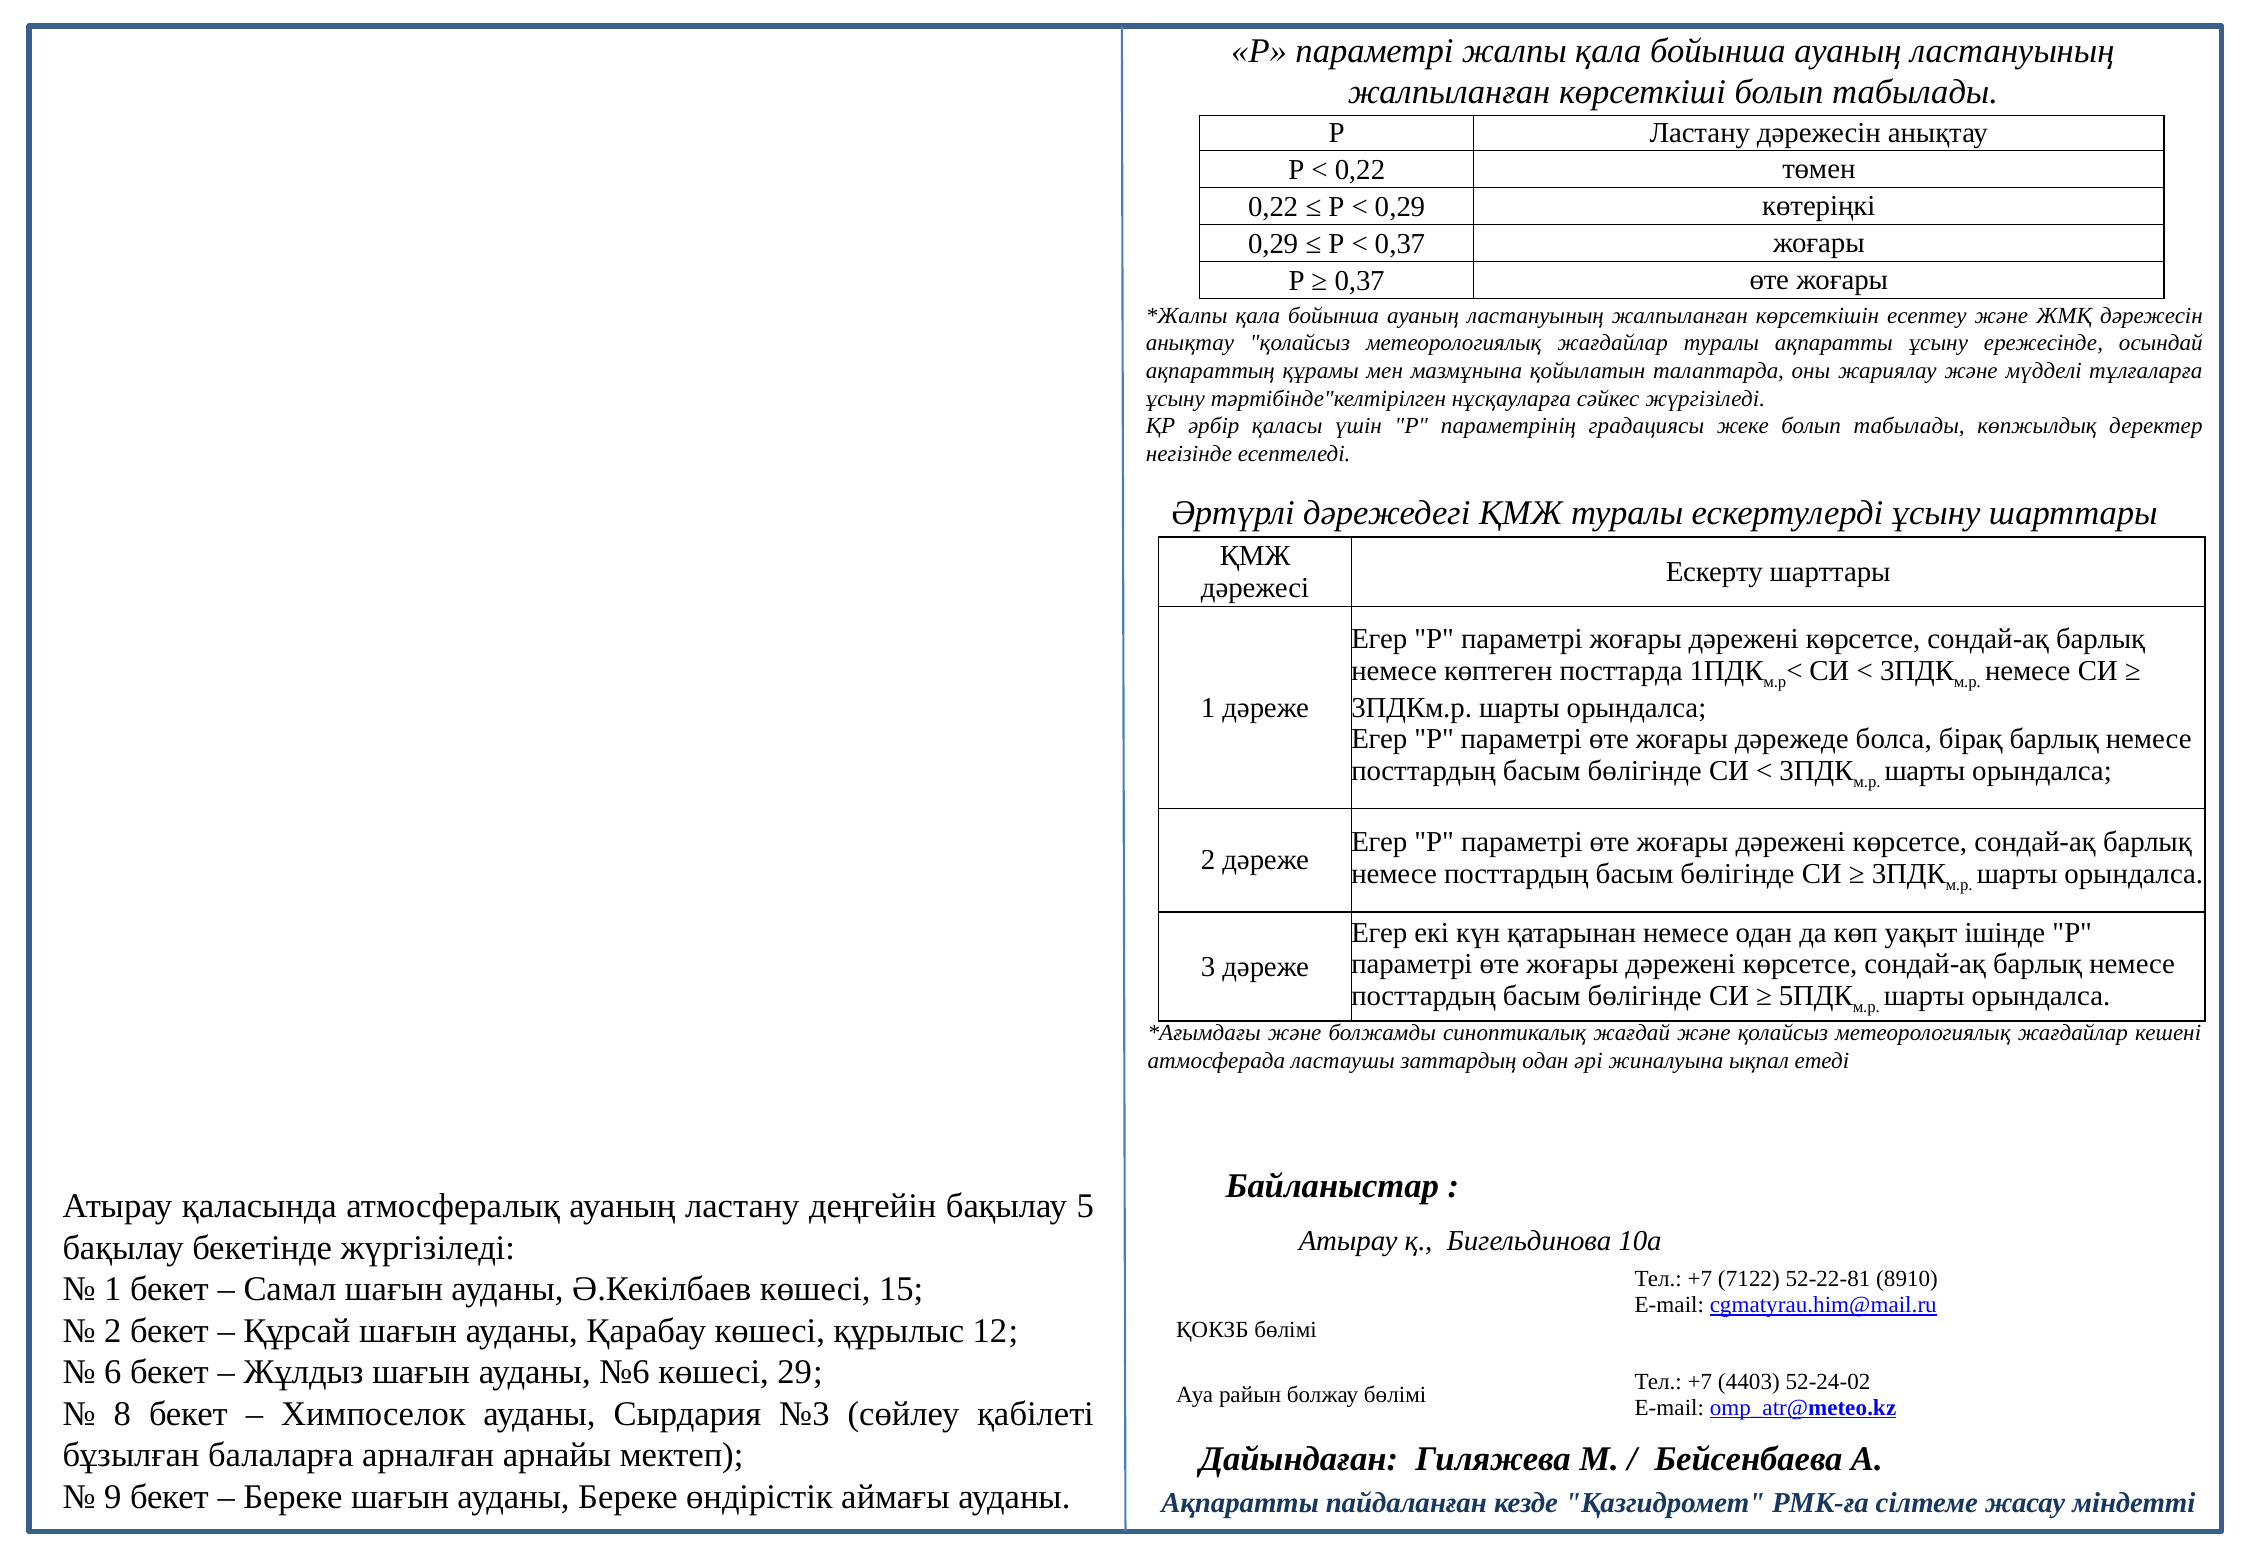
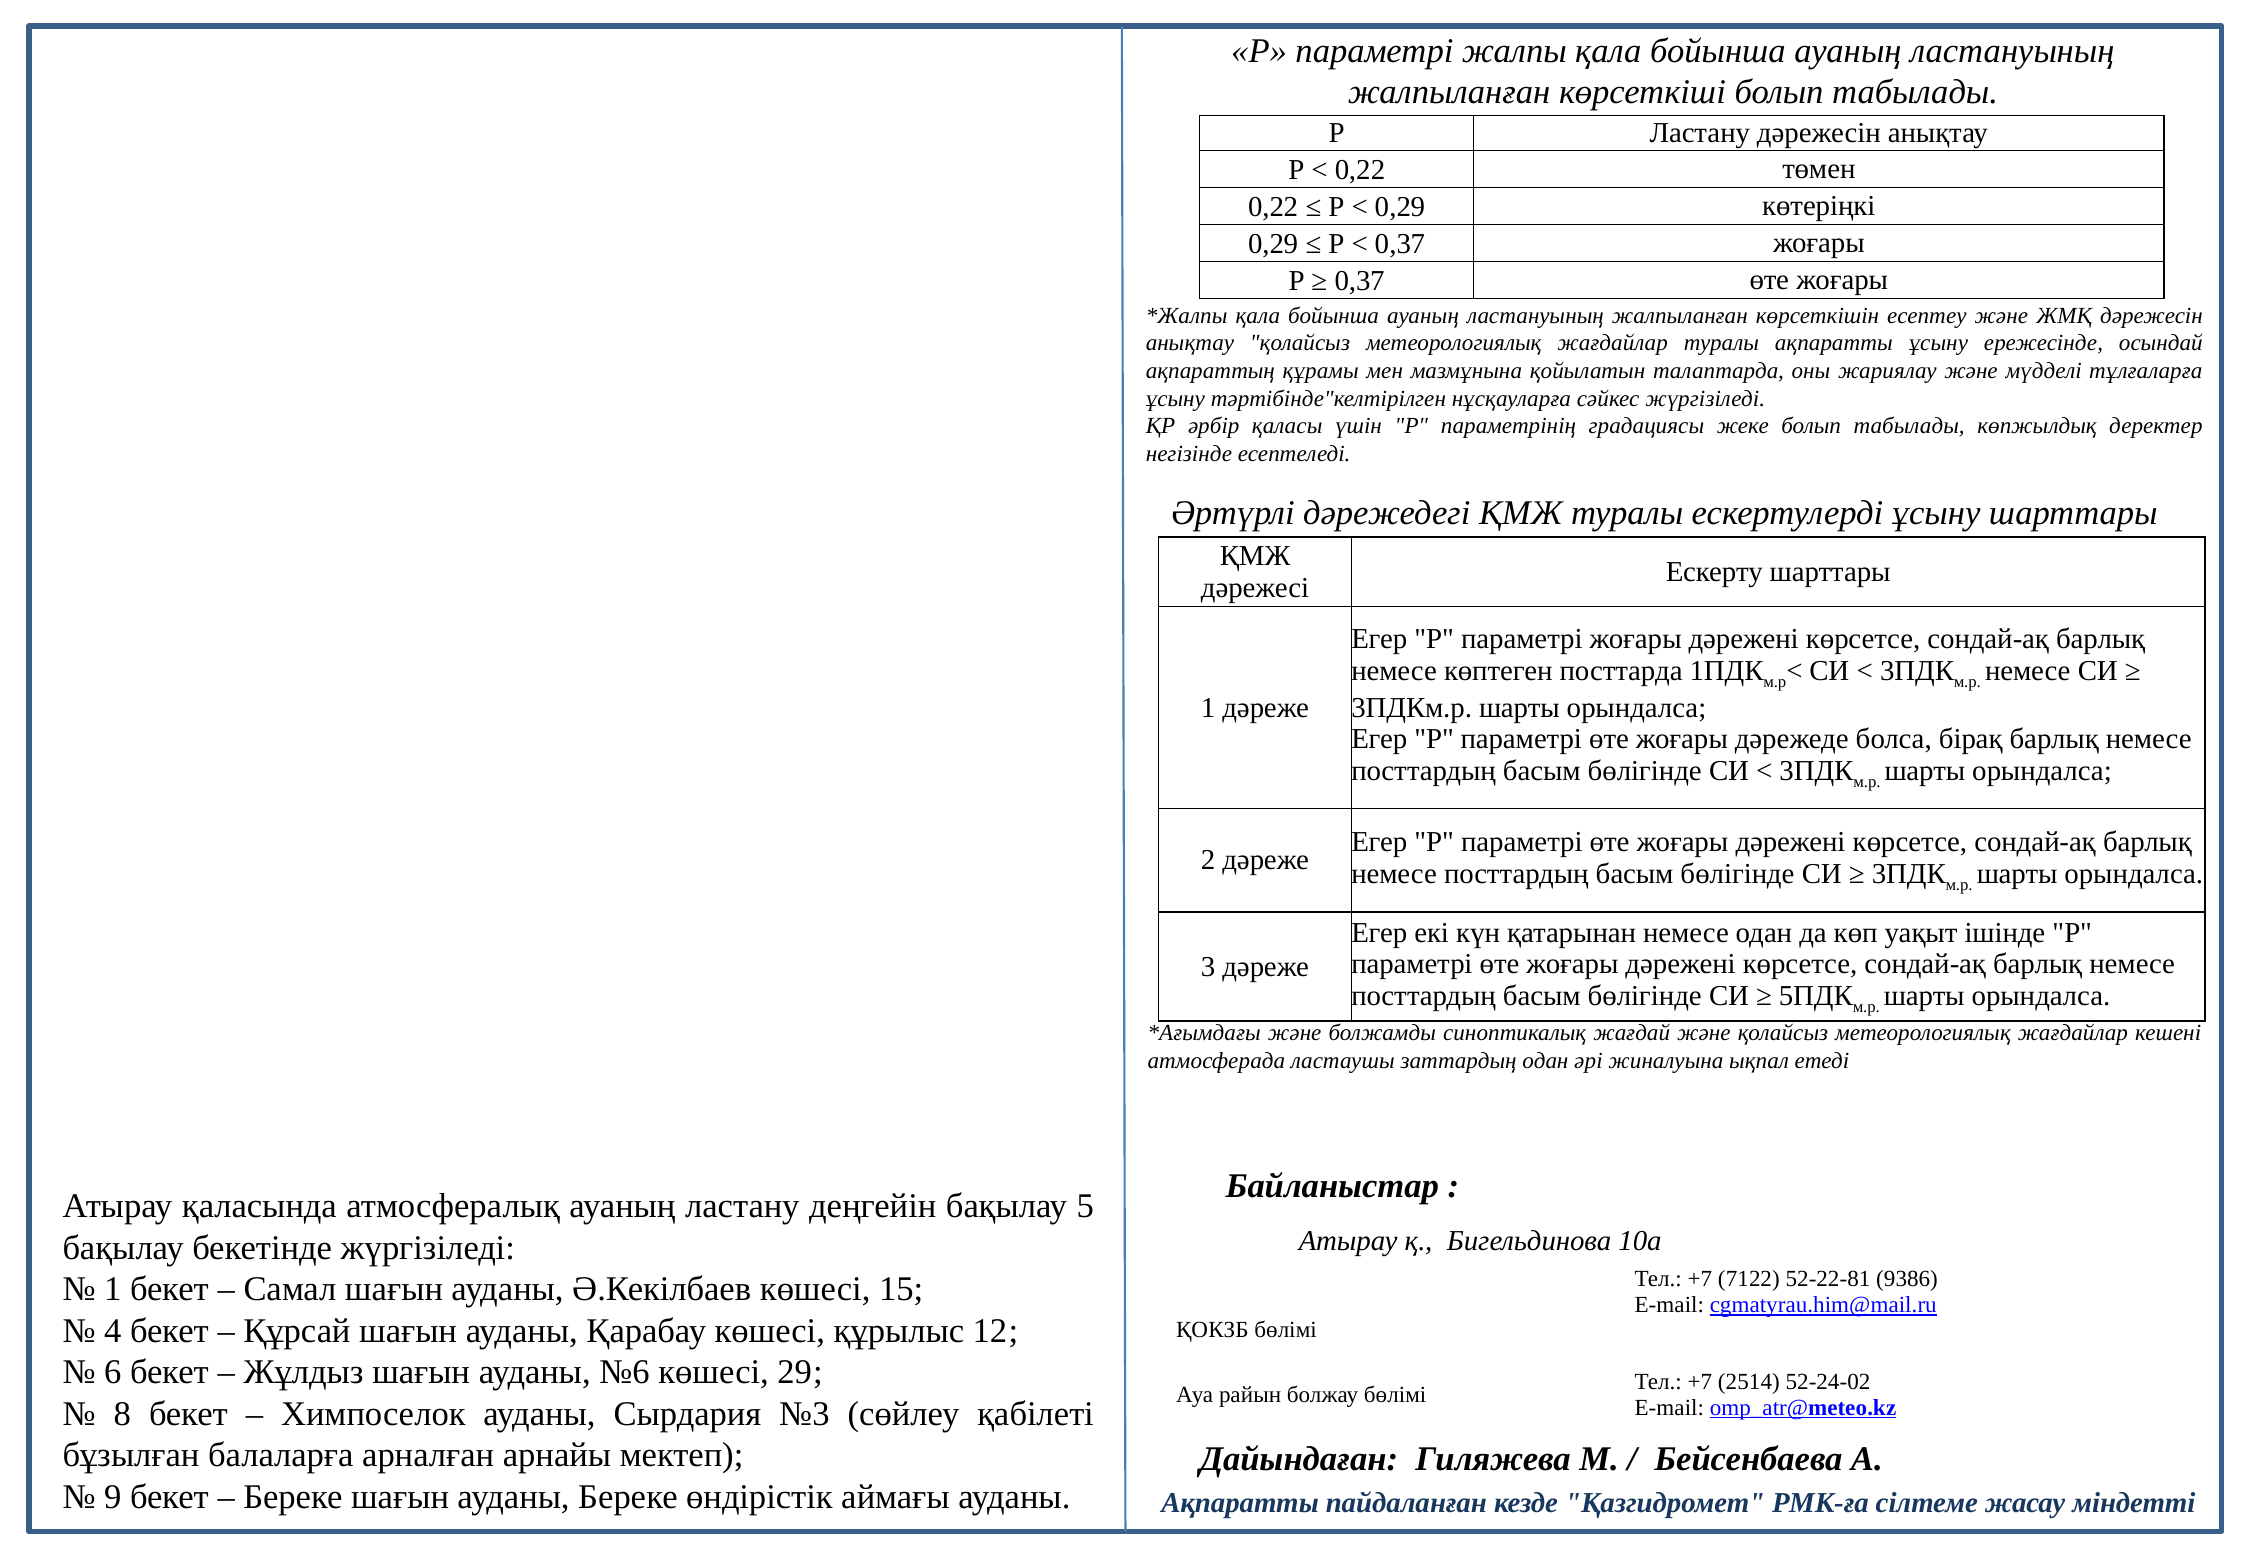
8910: 8910 -> 9386
2 at (113, 1331): 2 -> 4
4403: 4403 -> 2514
